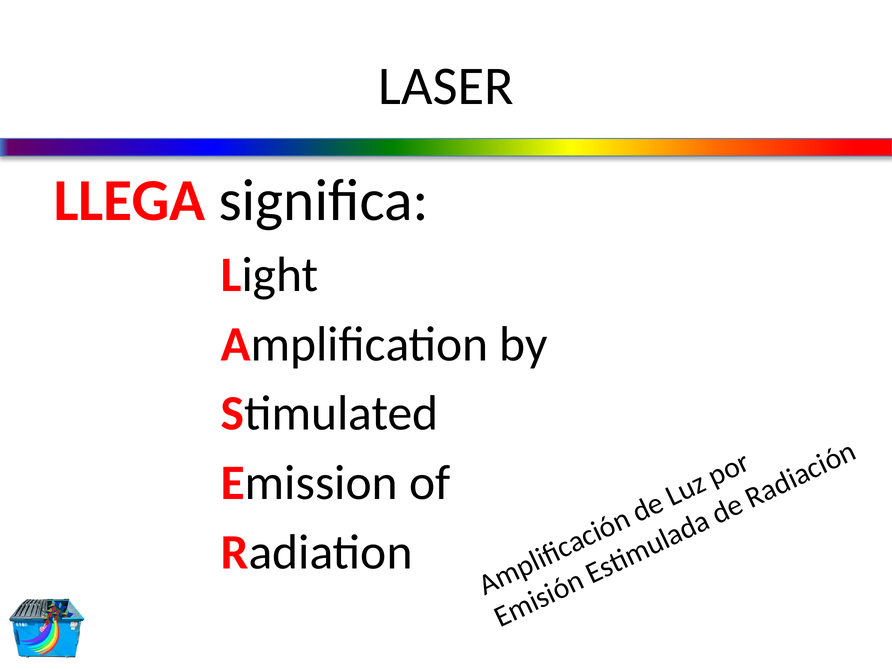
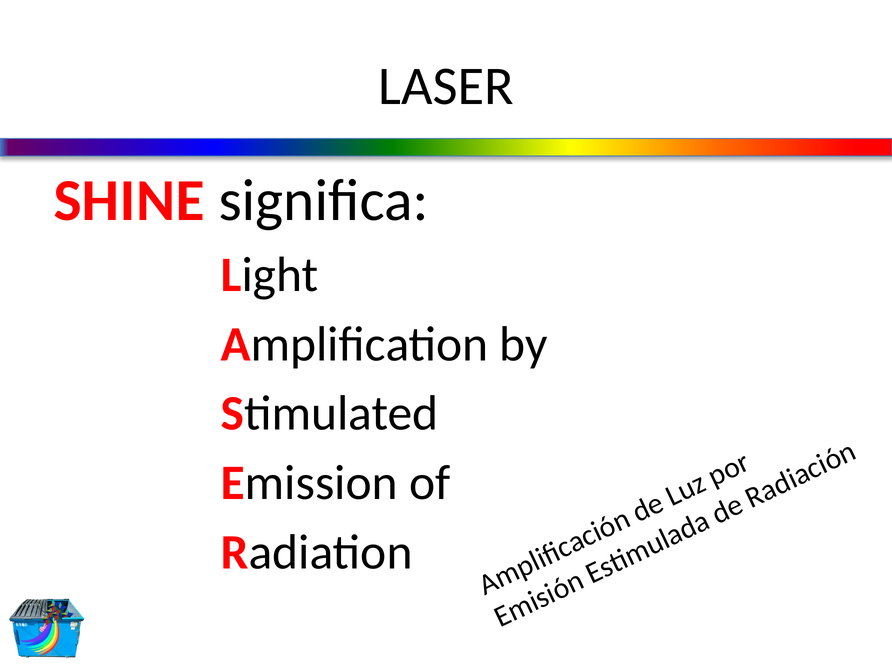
LLEGA: LLEGA -> SHINE
